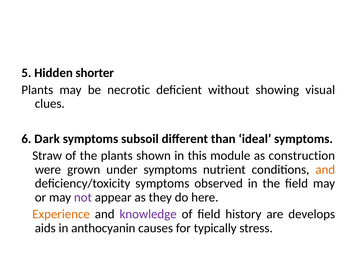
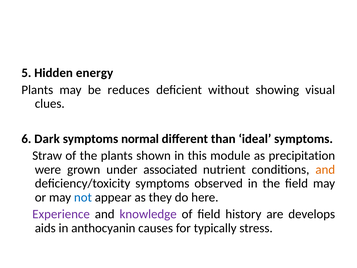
shorter: shorter -> energy
necrotic: necrotic -> reduces
subsoil: subsoil -> normal
construction: construction -> precipitation
under symptoms: symptoms -> associated
not colour: purple -> blue
Experience colour: orange -> purple
